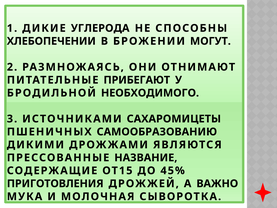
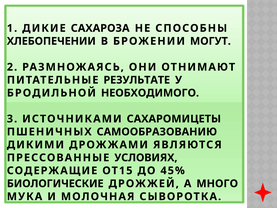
УГЛЕРОДА: УГЛЕРОДА -> САХАРОЗА
ПРИБЕГАЮТ: ПРИБЕГАЮТ -> РЕЗУЛЬТАТЕ
НАЗВАНИЕ: НАЗВАНИЕ -> УСЛОВИЯХ
ПРИГОТОВЛЕНИЯ: ПРИГОТОВЛЕНИЯ -> БИОЛОГИЧЕСКИЕ
ВАЖНО: ВАЖНО -> МНОГО
